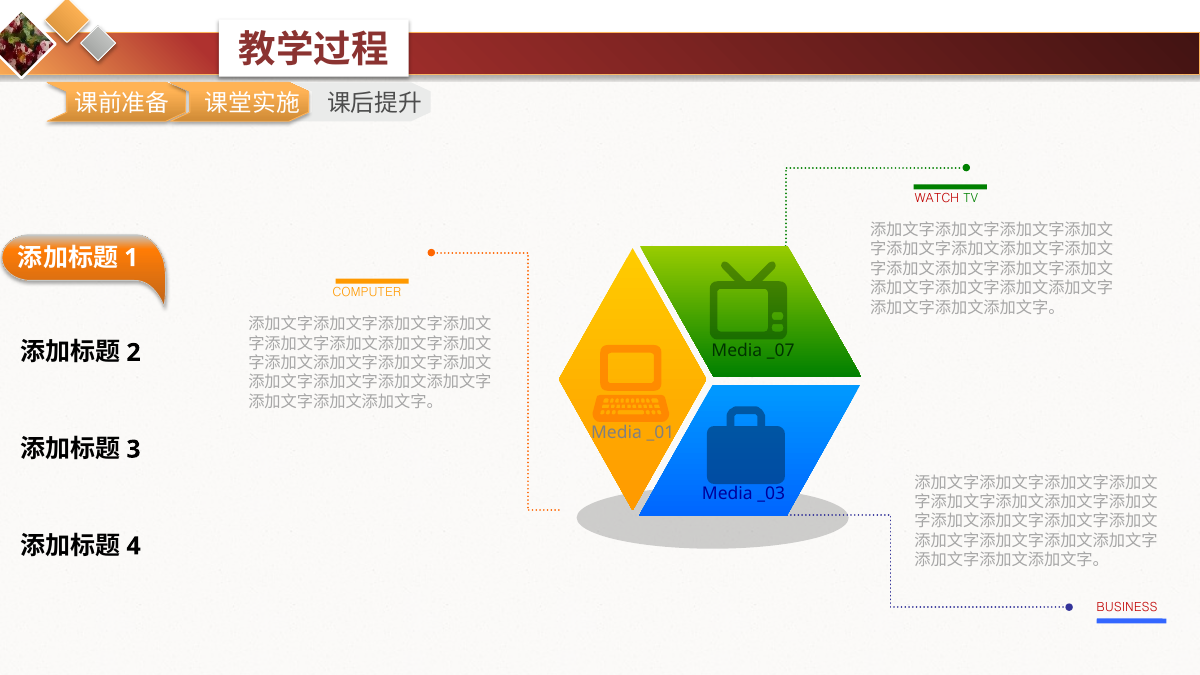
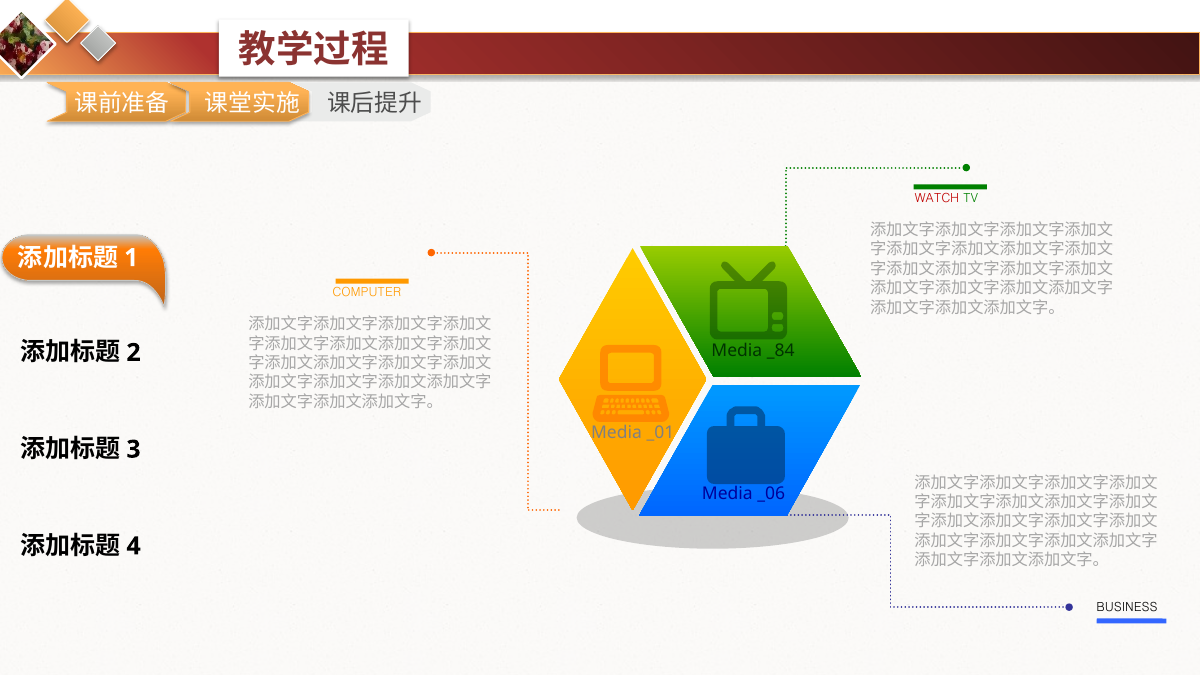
_07: _07 -> _84
_03: _03 -> _06
BUSINESS colour: red -> black
